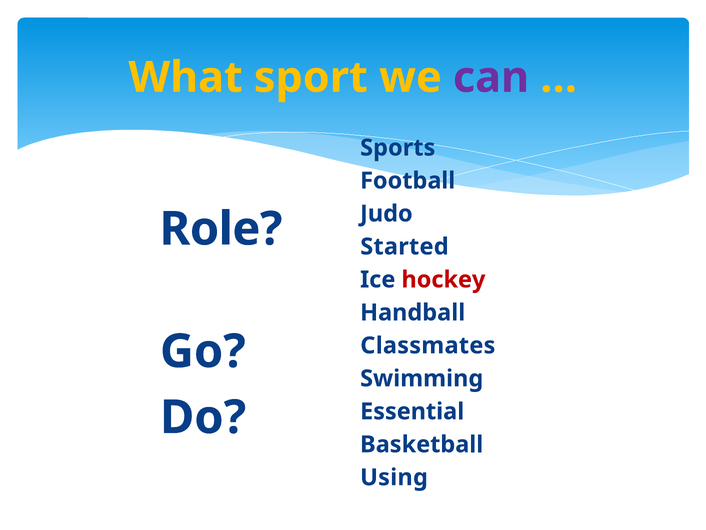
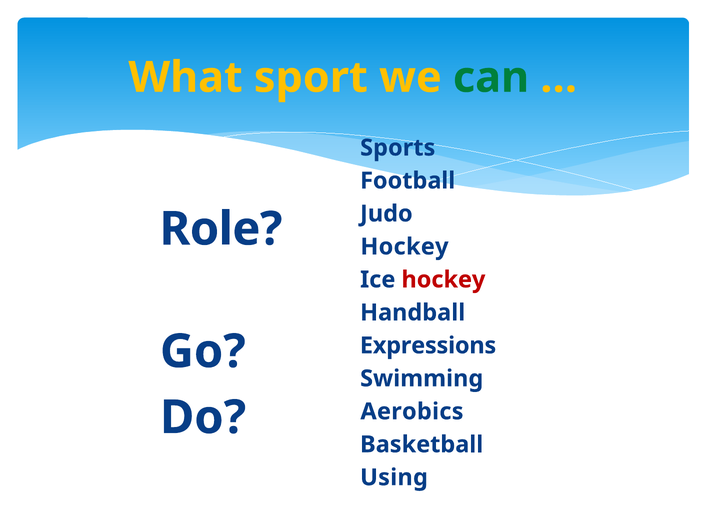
can colour: purple -> green
Started at (404, 246): Started -> Hockey
Classmates: Classmates -> Expressions
Essential: Essential -> Aerobics
